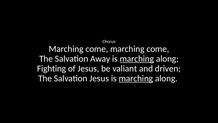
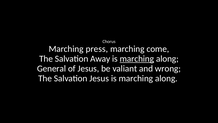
come at (97, 49): come -> press
Fighting: Fighting -> General
driven: driven -> wrong
marching at (136, 78) underline: present -> none
